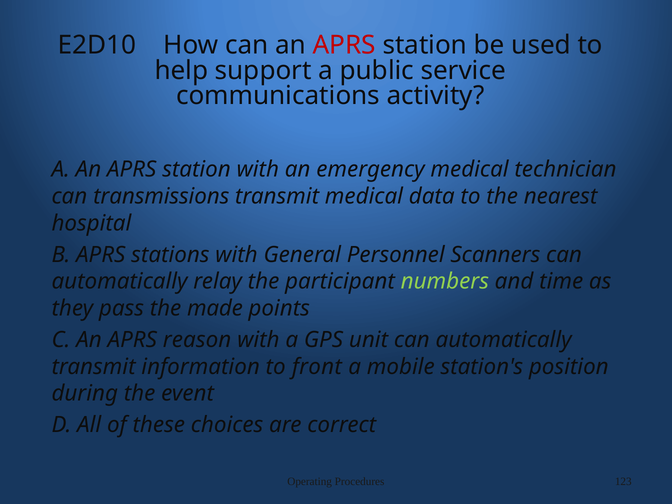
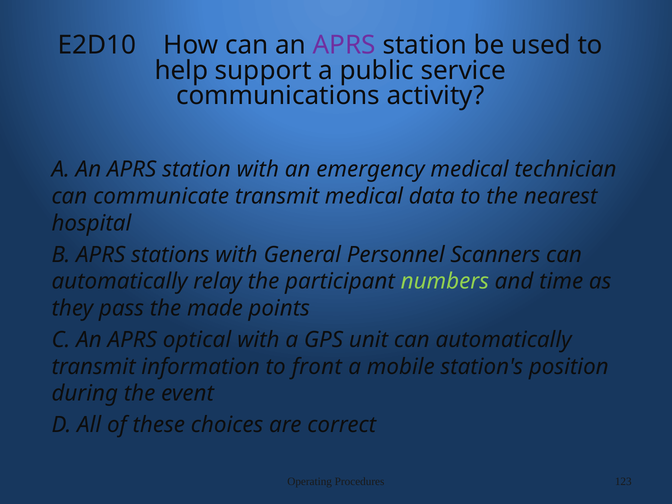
APRS at (344, 45) colour: red -> purple
transmissions: transmissions -> communicate
reason: reason -> optical
